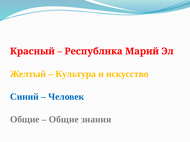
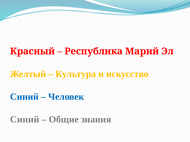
Общие at (25, 120): Общие -> Синий
